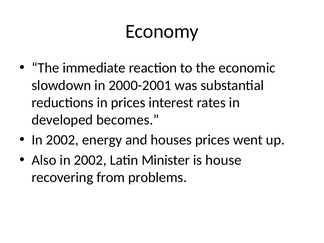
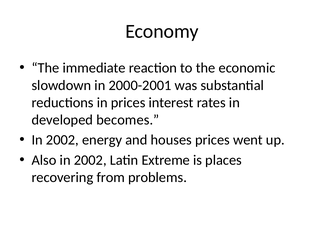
Minister: Minister -> Extreme
house: house -> places
